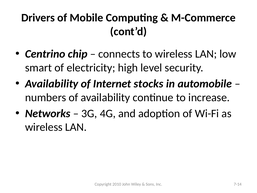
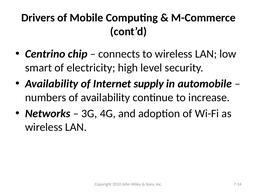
stocks: stocks -> supply
